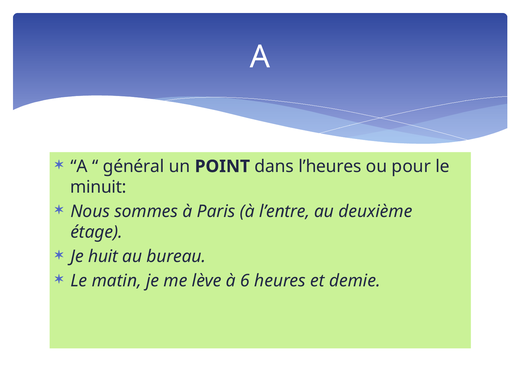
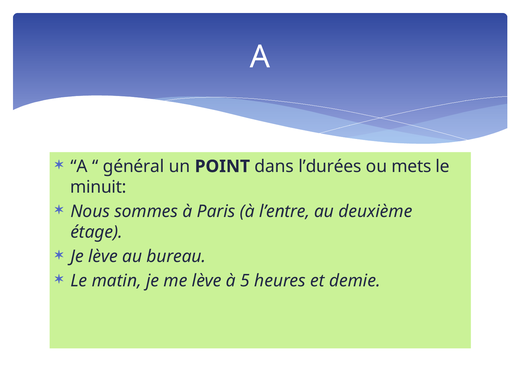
l’heures: l’heures -> l’durées
pour: pour -> mets
Je huit: huit -> lève
6: 6 -> 5
